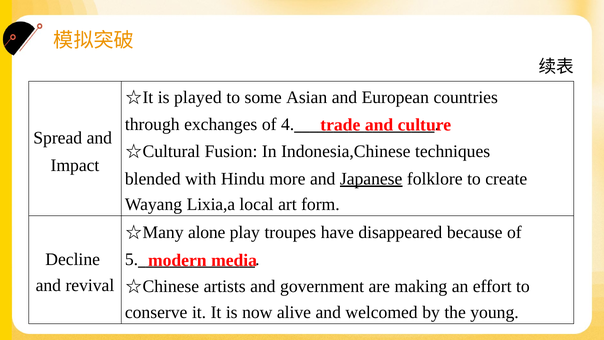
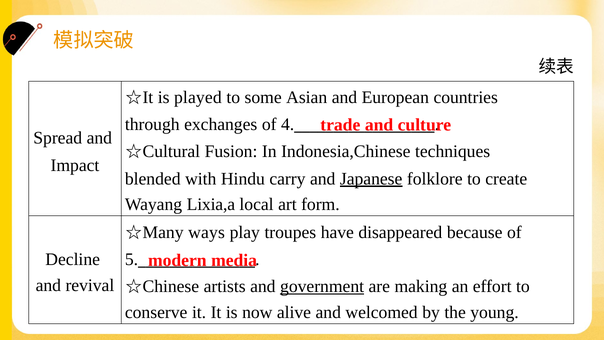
more: more -> carry
alone: alone -> ways
government underline: none -> present
